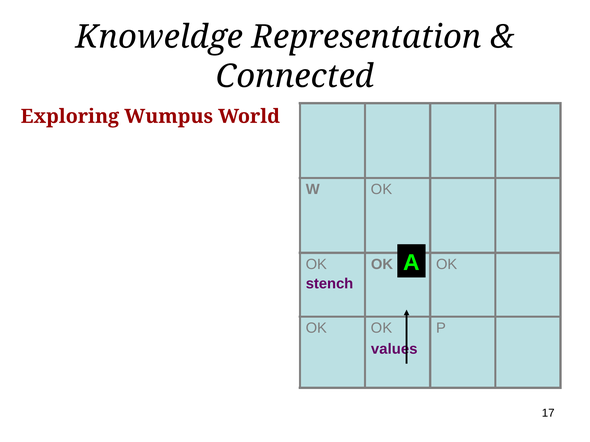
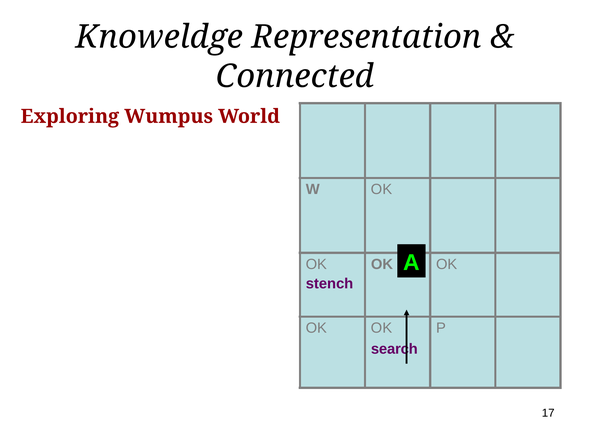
values: values -> search
